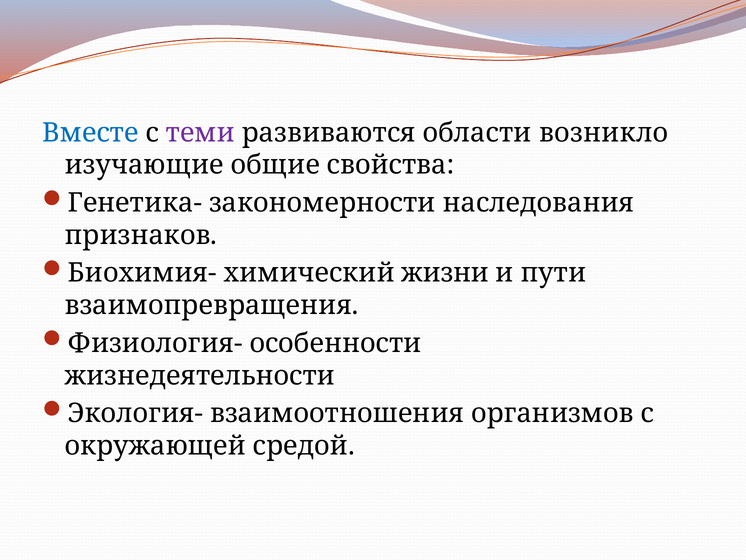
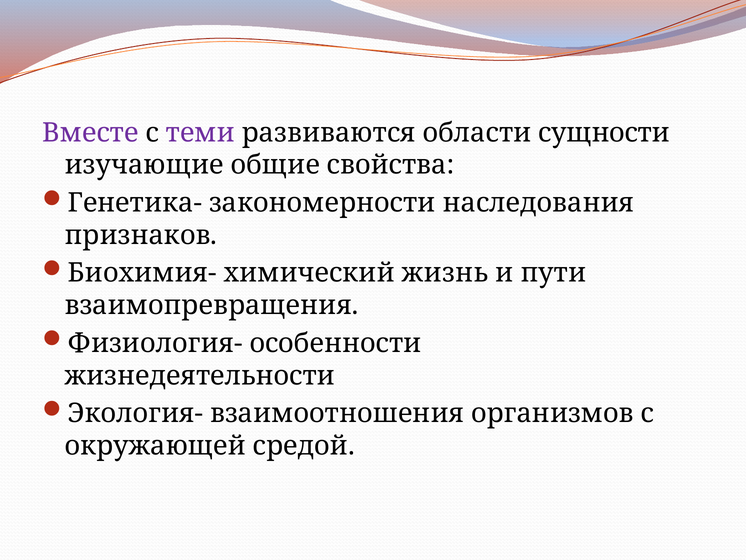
Вместе colour: blue -> purple
возникло: возникло -> сущности
жизни: жизни -> жизнь
